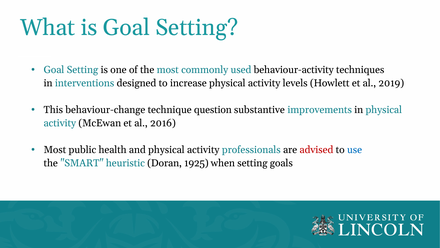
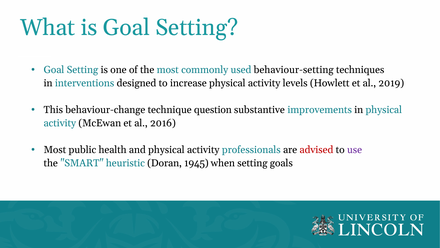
behaviour-activity: behaviour-activity -> behaviour-setting
use colour: blue -> purple
1925: 1925 -> 1945
